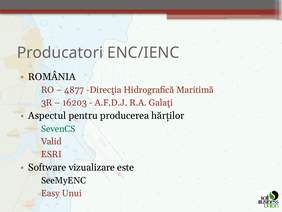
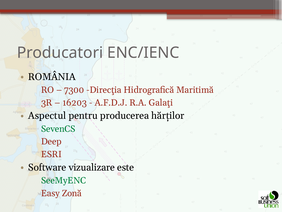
4877: 4877 -> 7300
Valid: Valid -> Deep
SeeMyENC colour: black -> green
Unui: Unui -> Zonă
